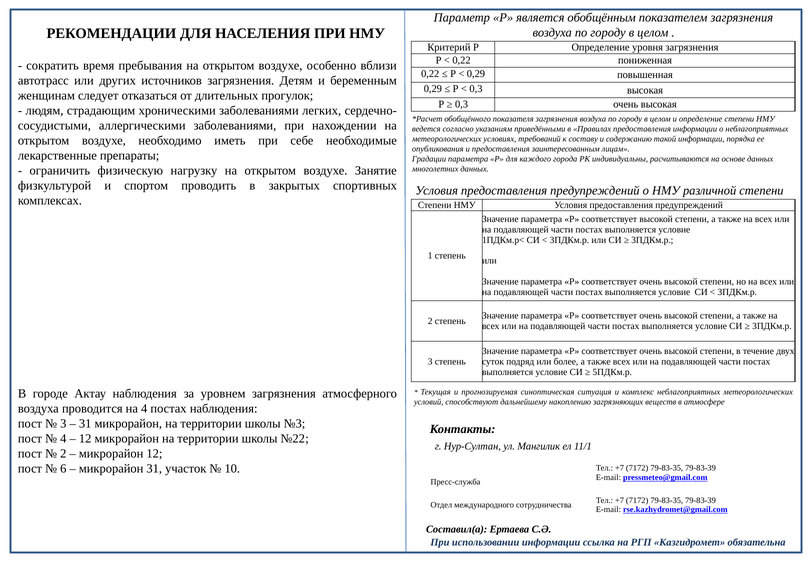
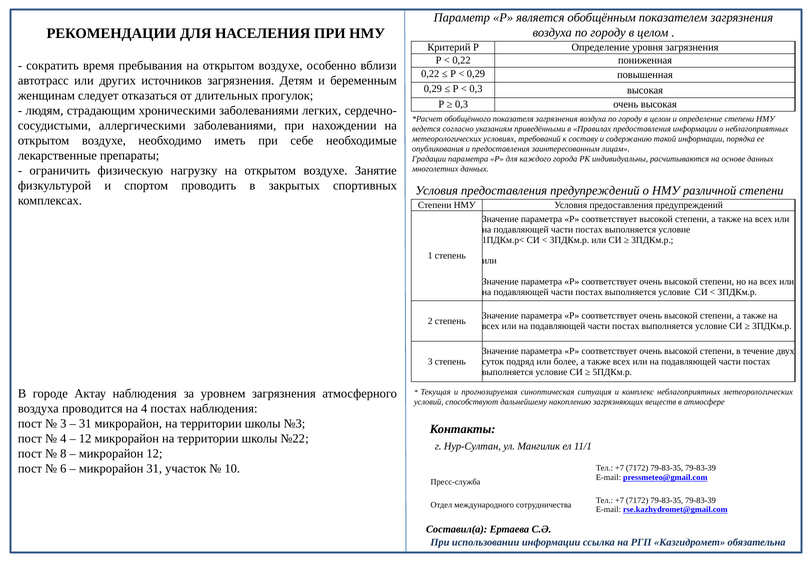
2 at (63, 454): 2 -> 8
